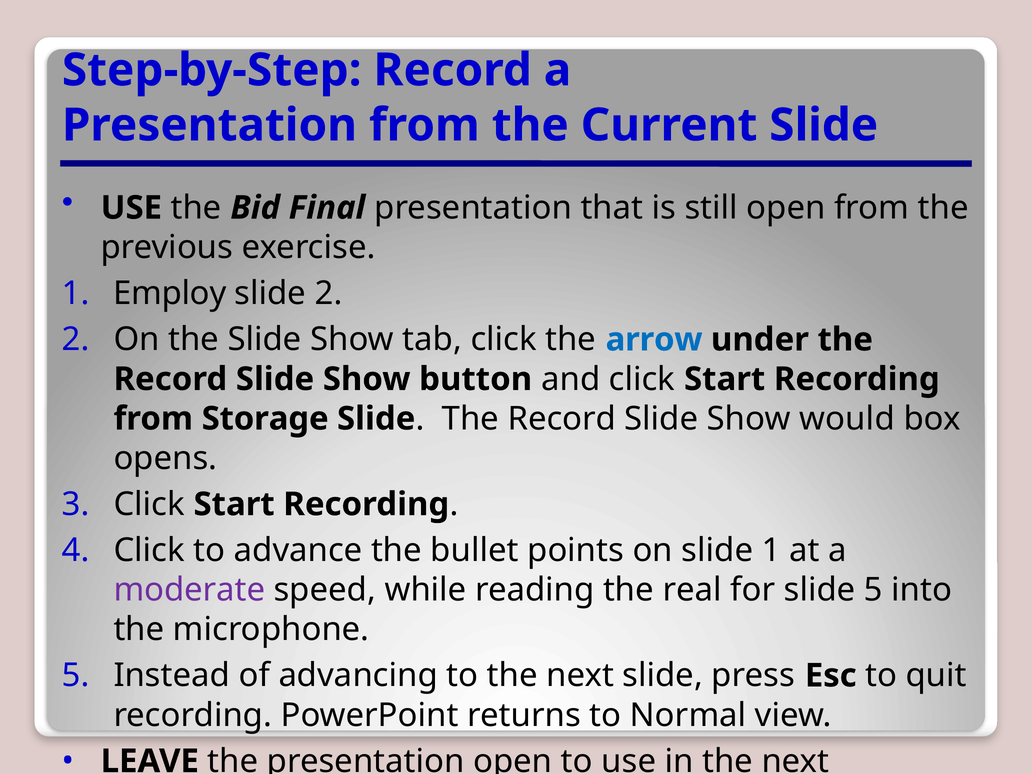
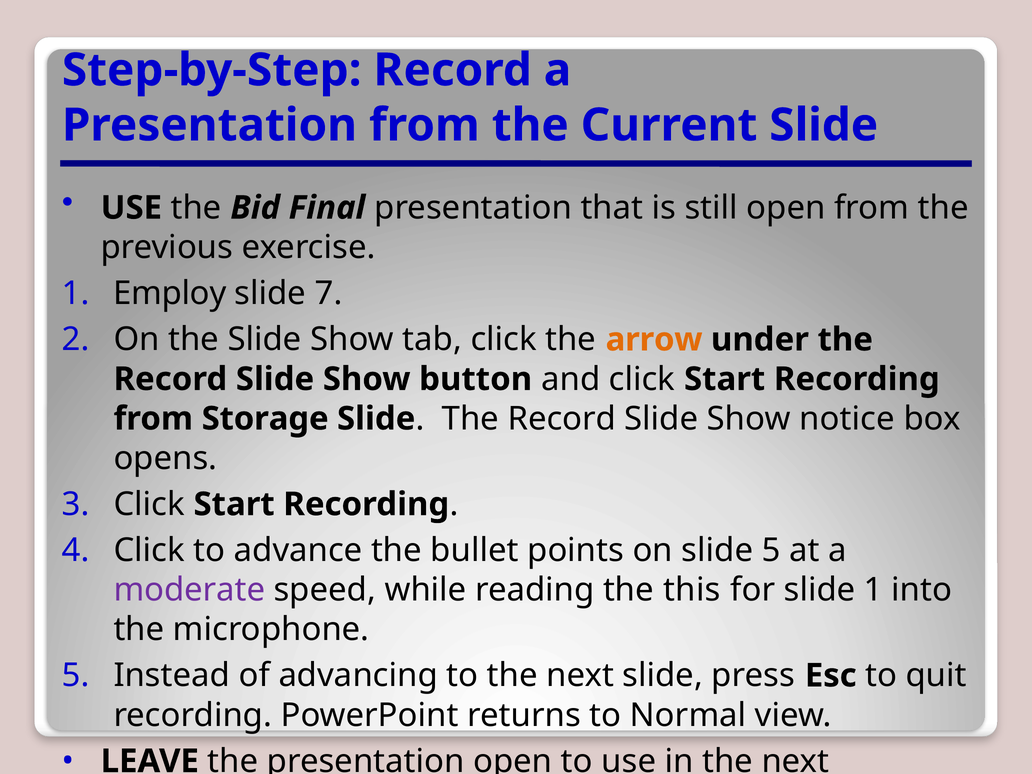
slide 2: 2 -> 7
arrow colour: blue -> orange
would: would -> notice
slide 1: 1 -> 5
real: real -> this
slide 5: 5 -> 1
